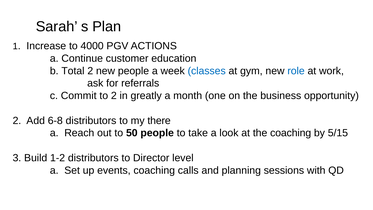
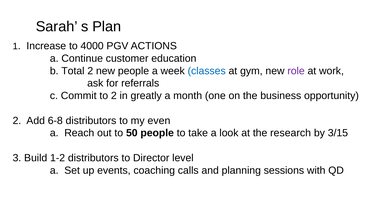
role colour: blue -> purple
there: there -> even
the coaching: coaching -> research
5/15: 5/15 -> 3/15
